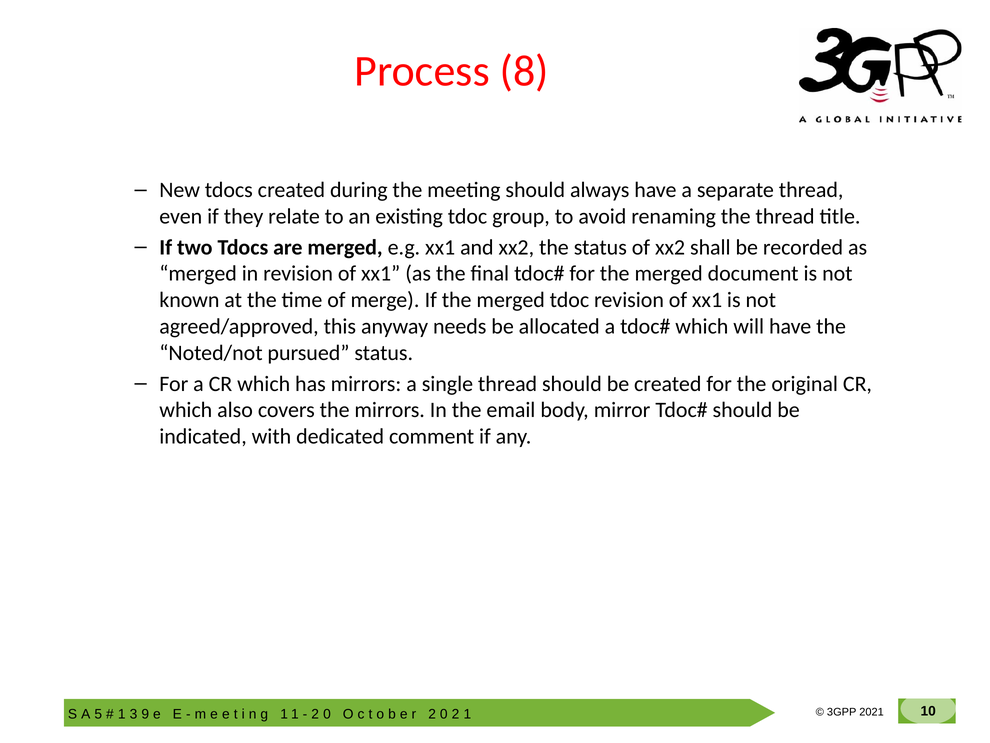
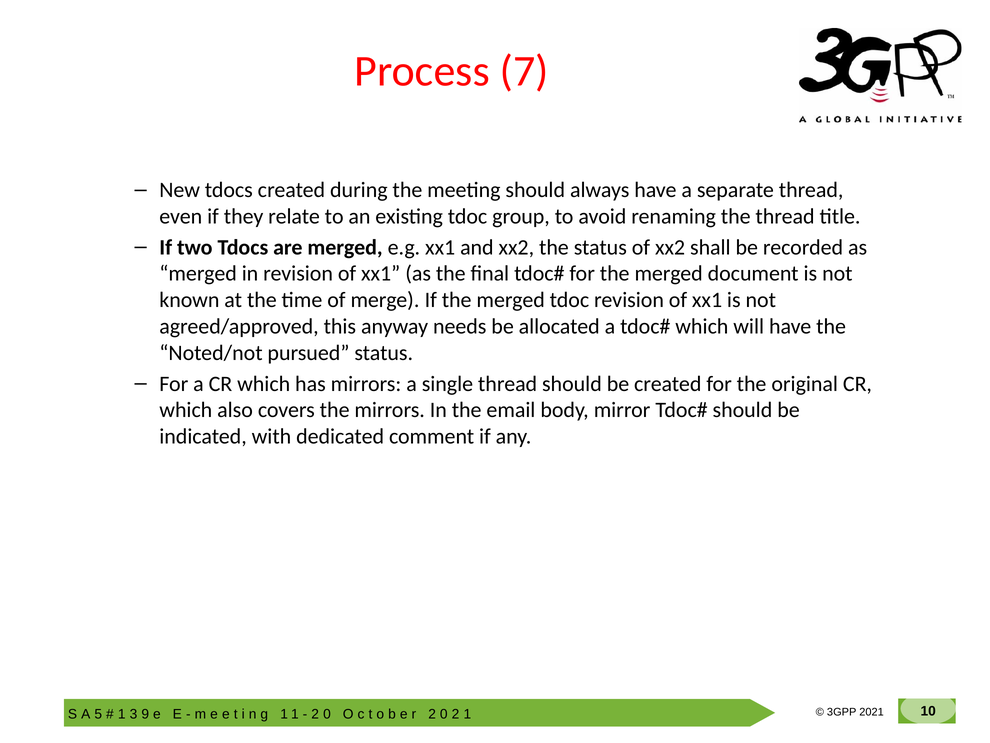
8: 8 -> 7
